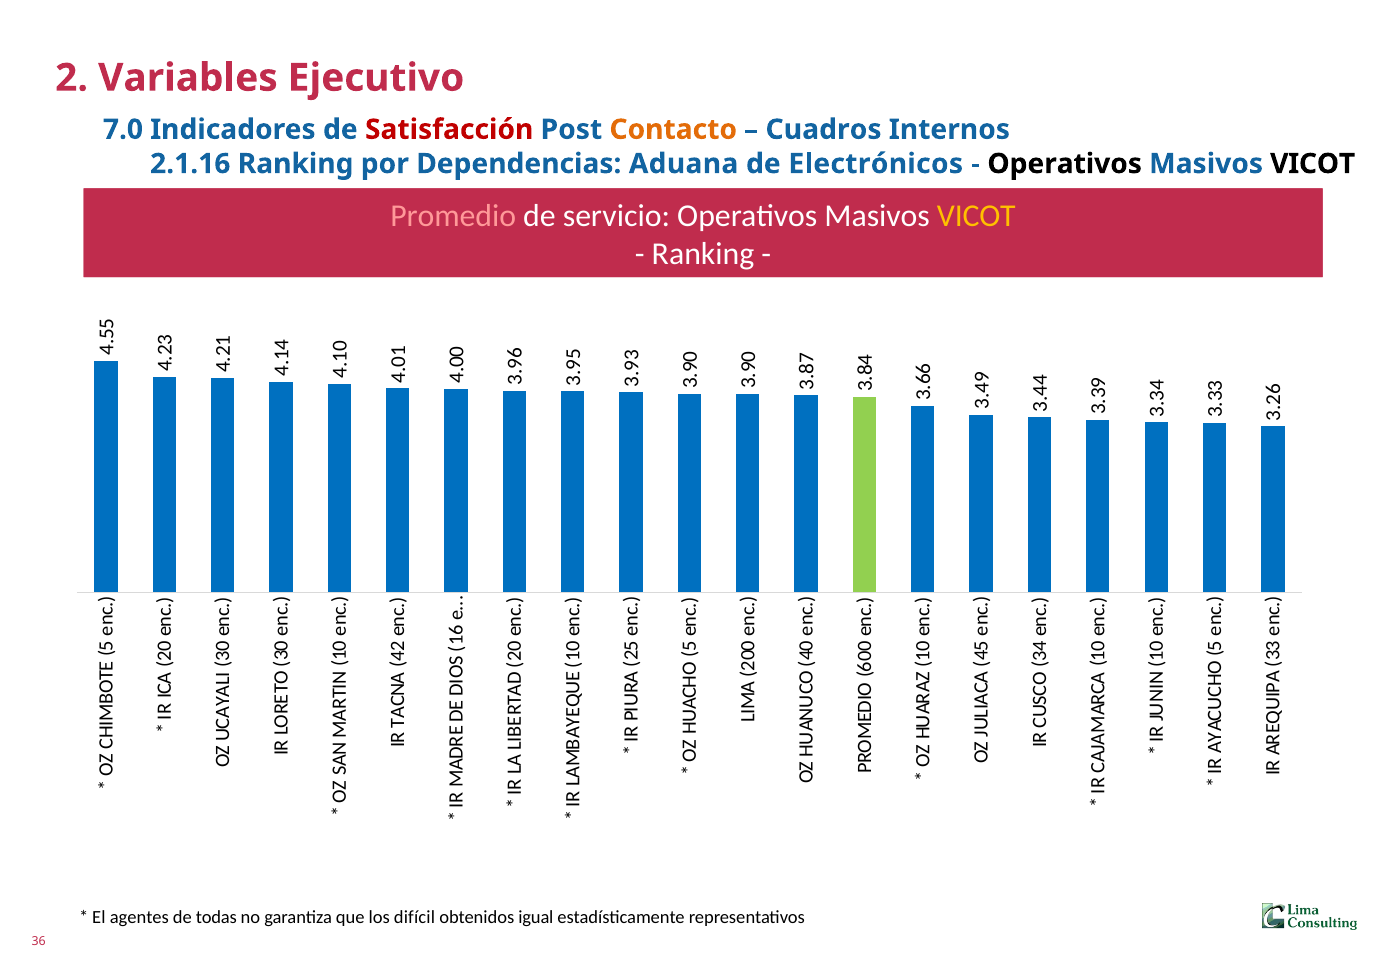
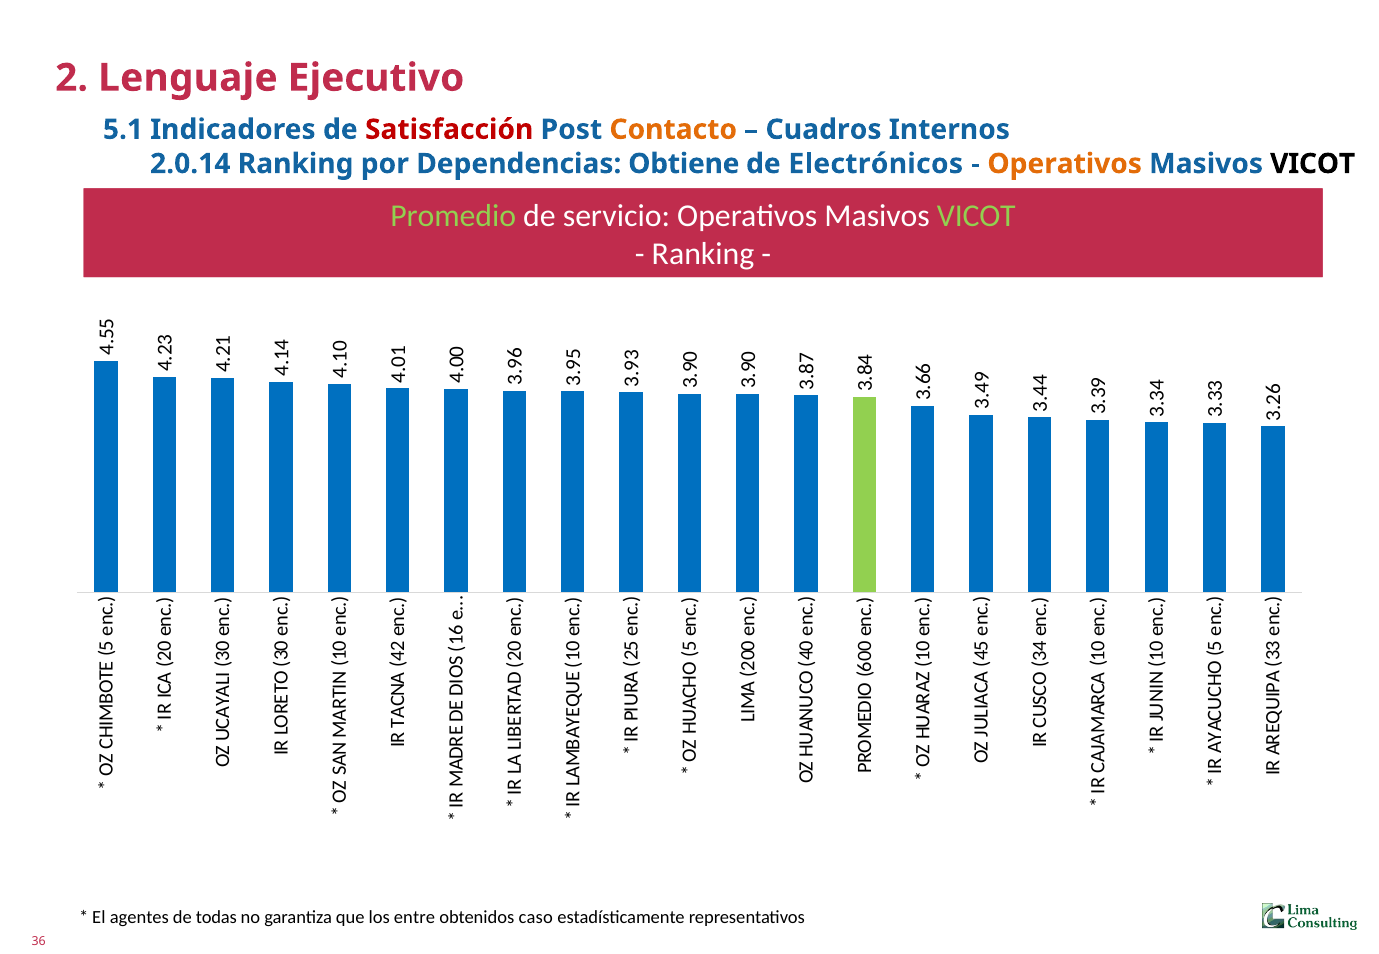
Variables: Variables -> Lenguaje
7.0: 7.0 -> 5.1
2.1.16: 2.1.16 -> 2.0.14
Aduana: Aduana -> Obtiene
Operativos at (1065, 164) colour: black -> orange
Promedio at (453, 216) colour: pink -> light green
VICOT at (976, 216) colour: yellow -> light green
difícil: difícil -> entre
igual: igual -> caso
